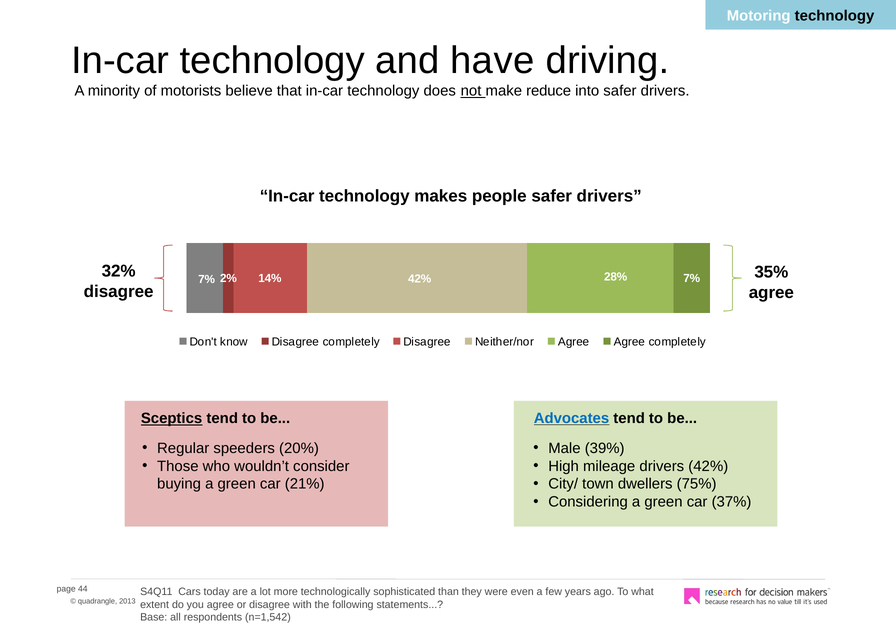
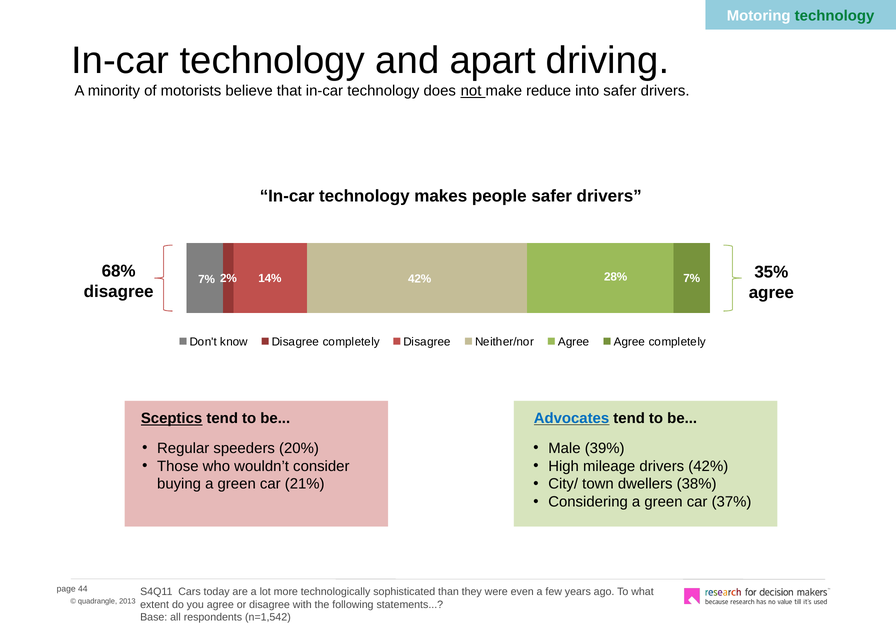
technology at (835, 16) colour: black -> green
have: have -> apart
32%: 32% -> 68%
75%: 75% -> 38%
